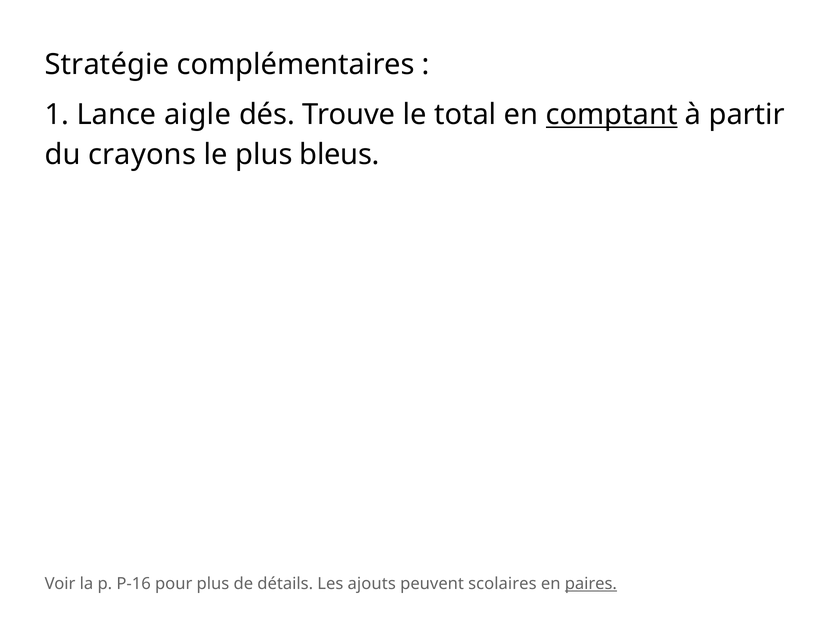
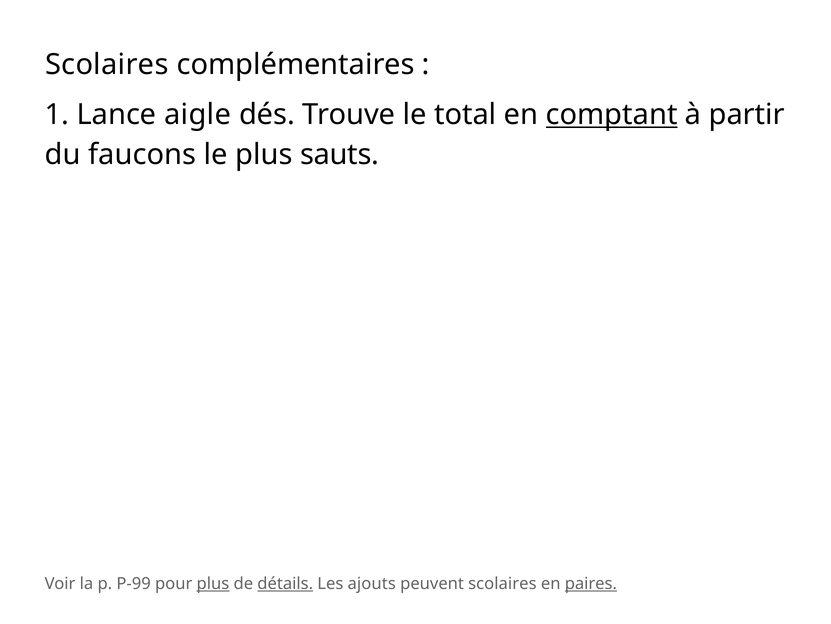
Stratégie at (107, 64): Stratégie -> Scolaires
crayons: crayons -> faucons
bleus: bleus -> sauts
P-16: P-16 -> P-99
plus at (213, 583) underline: none -> present
détails underline: none -> present
